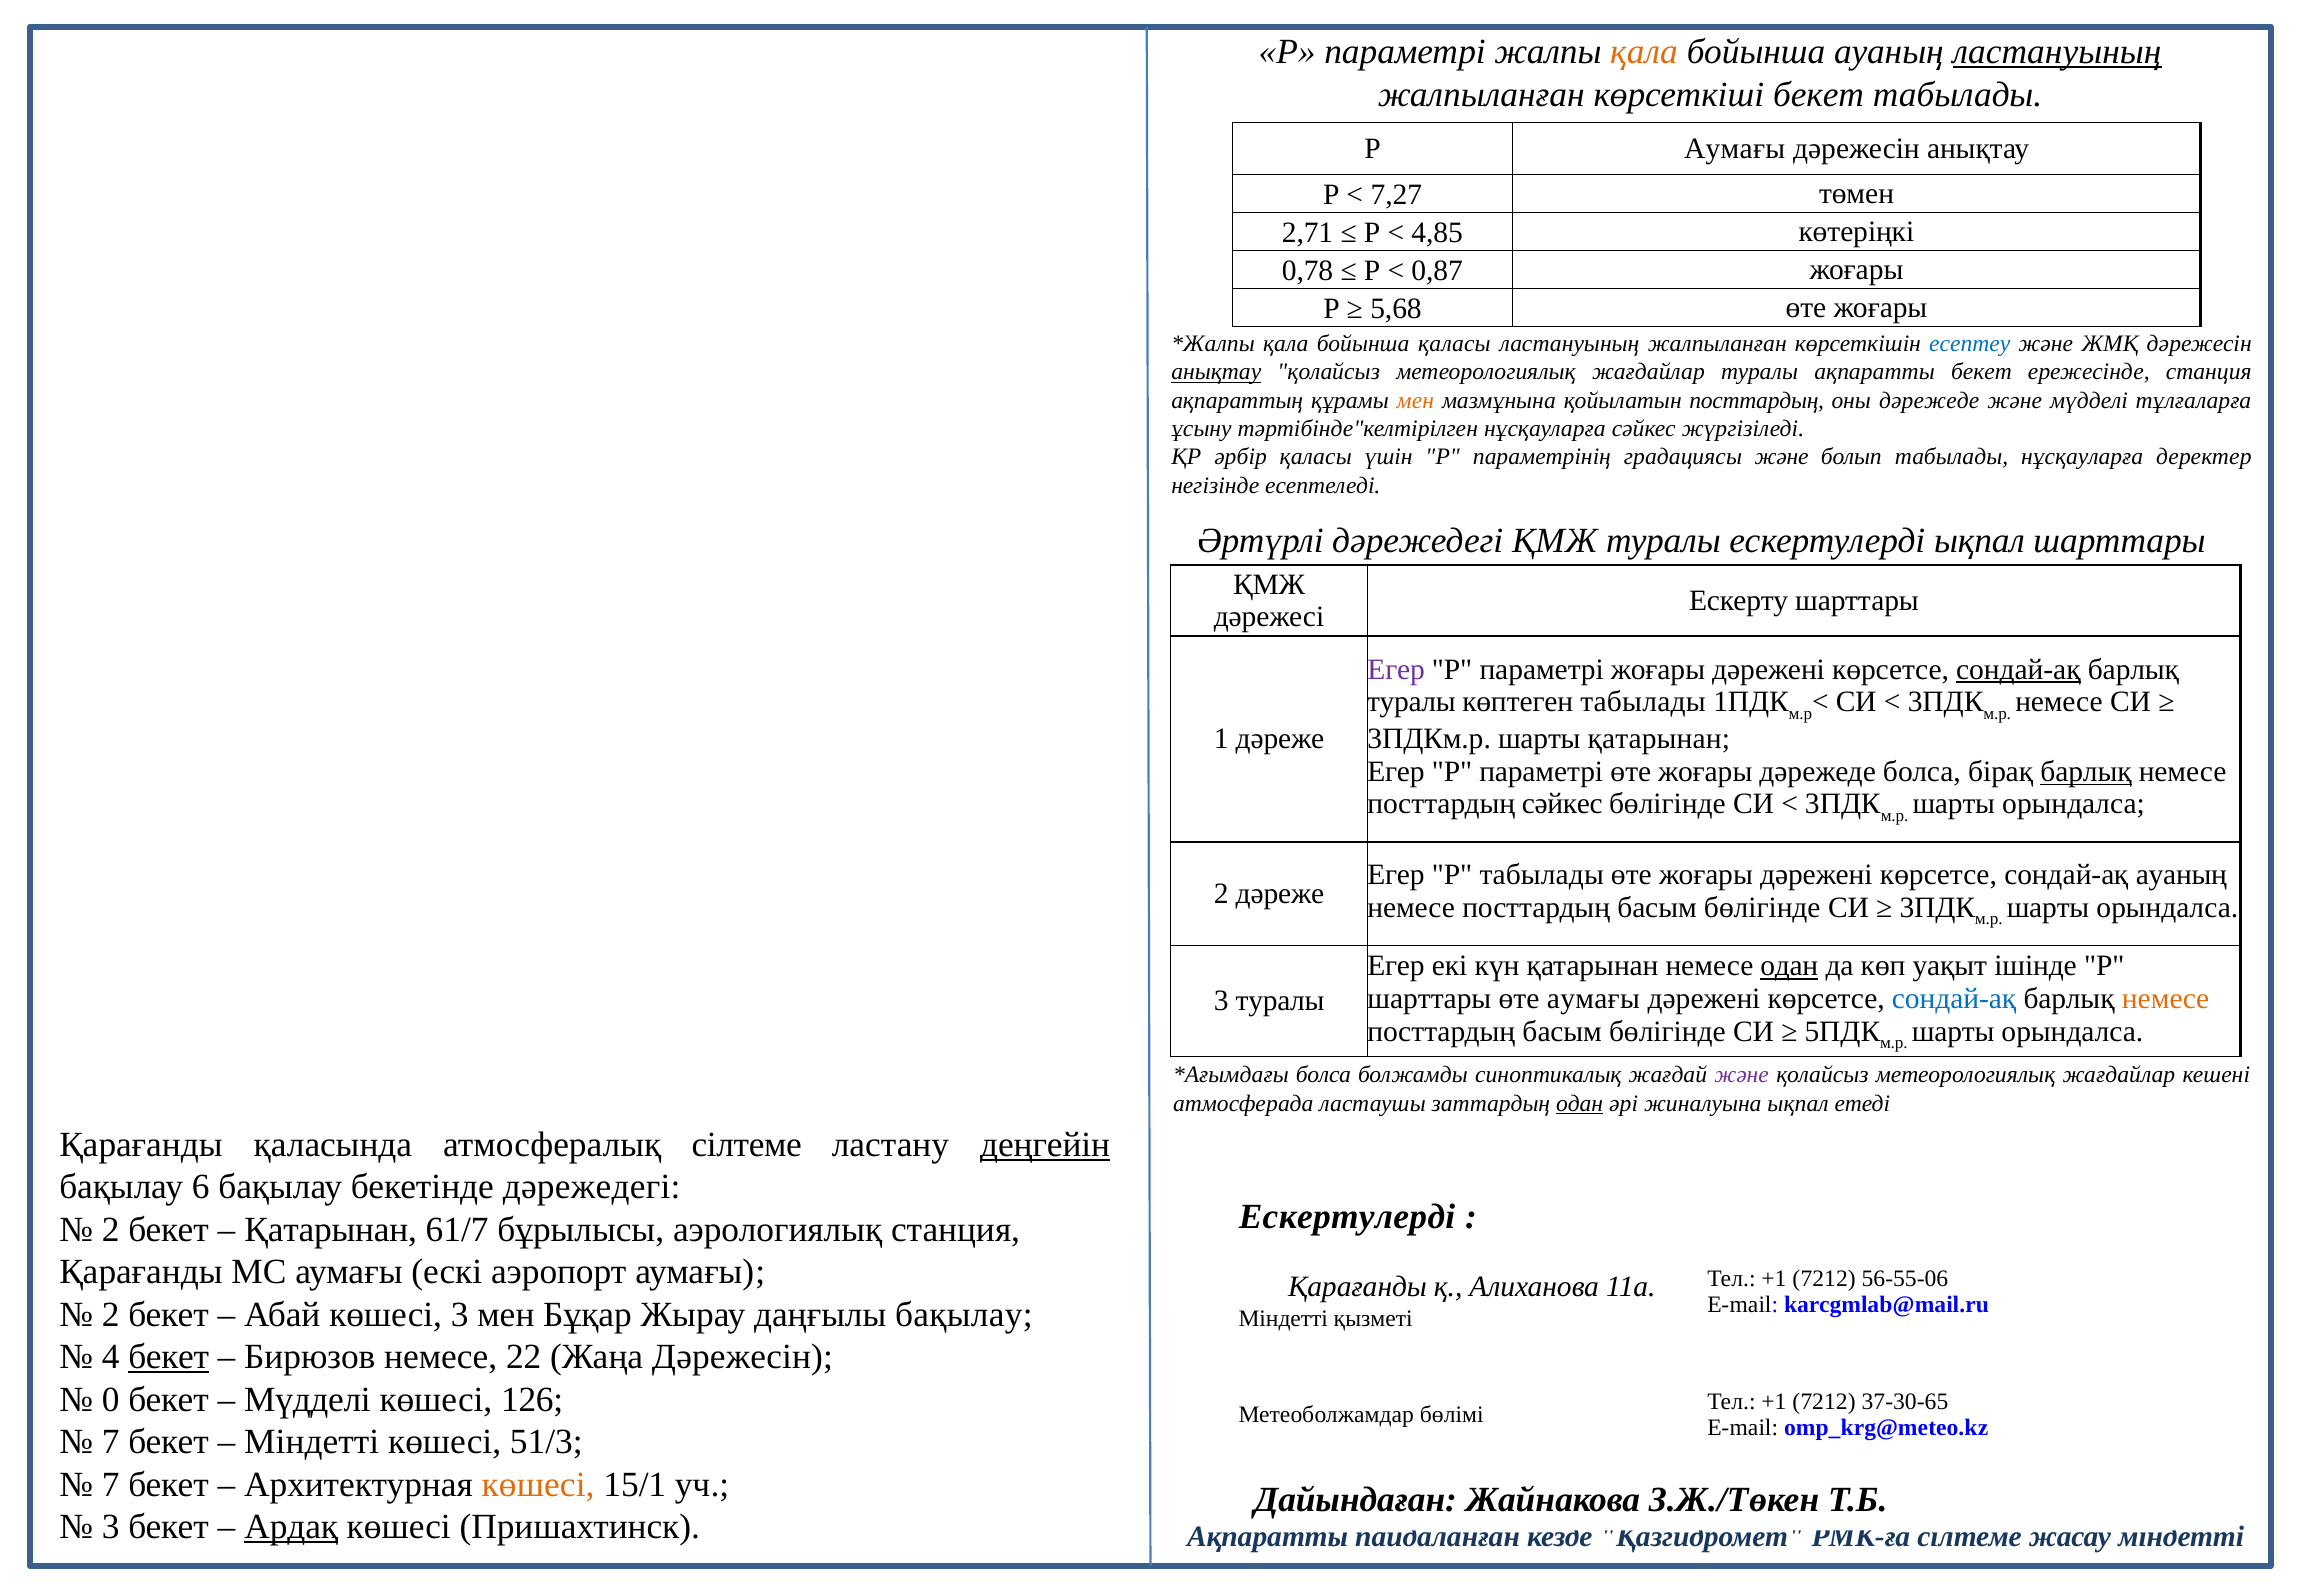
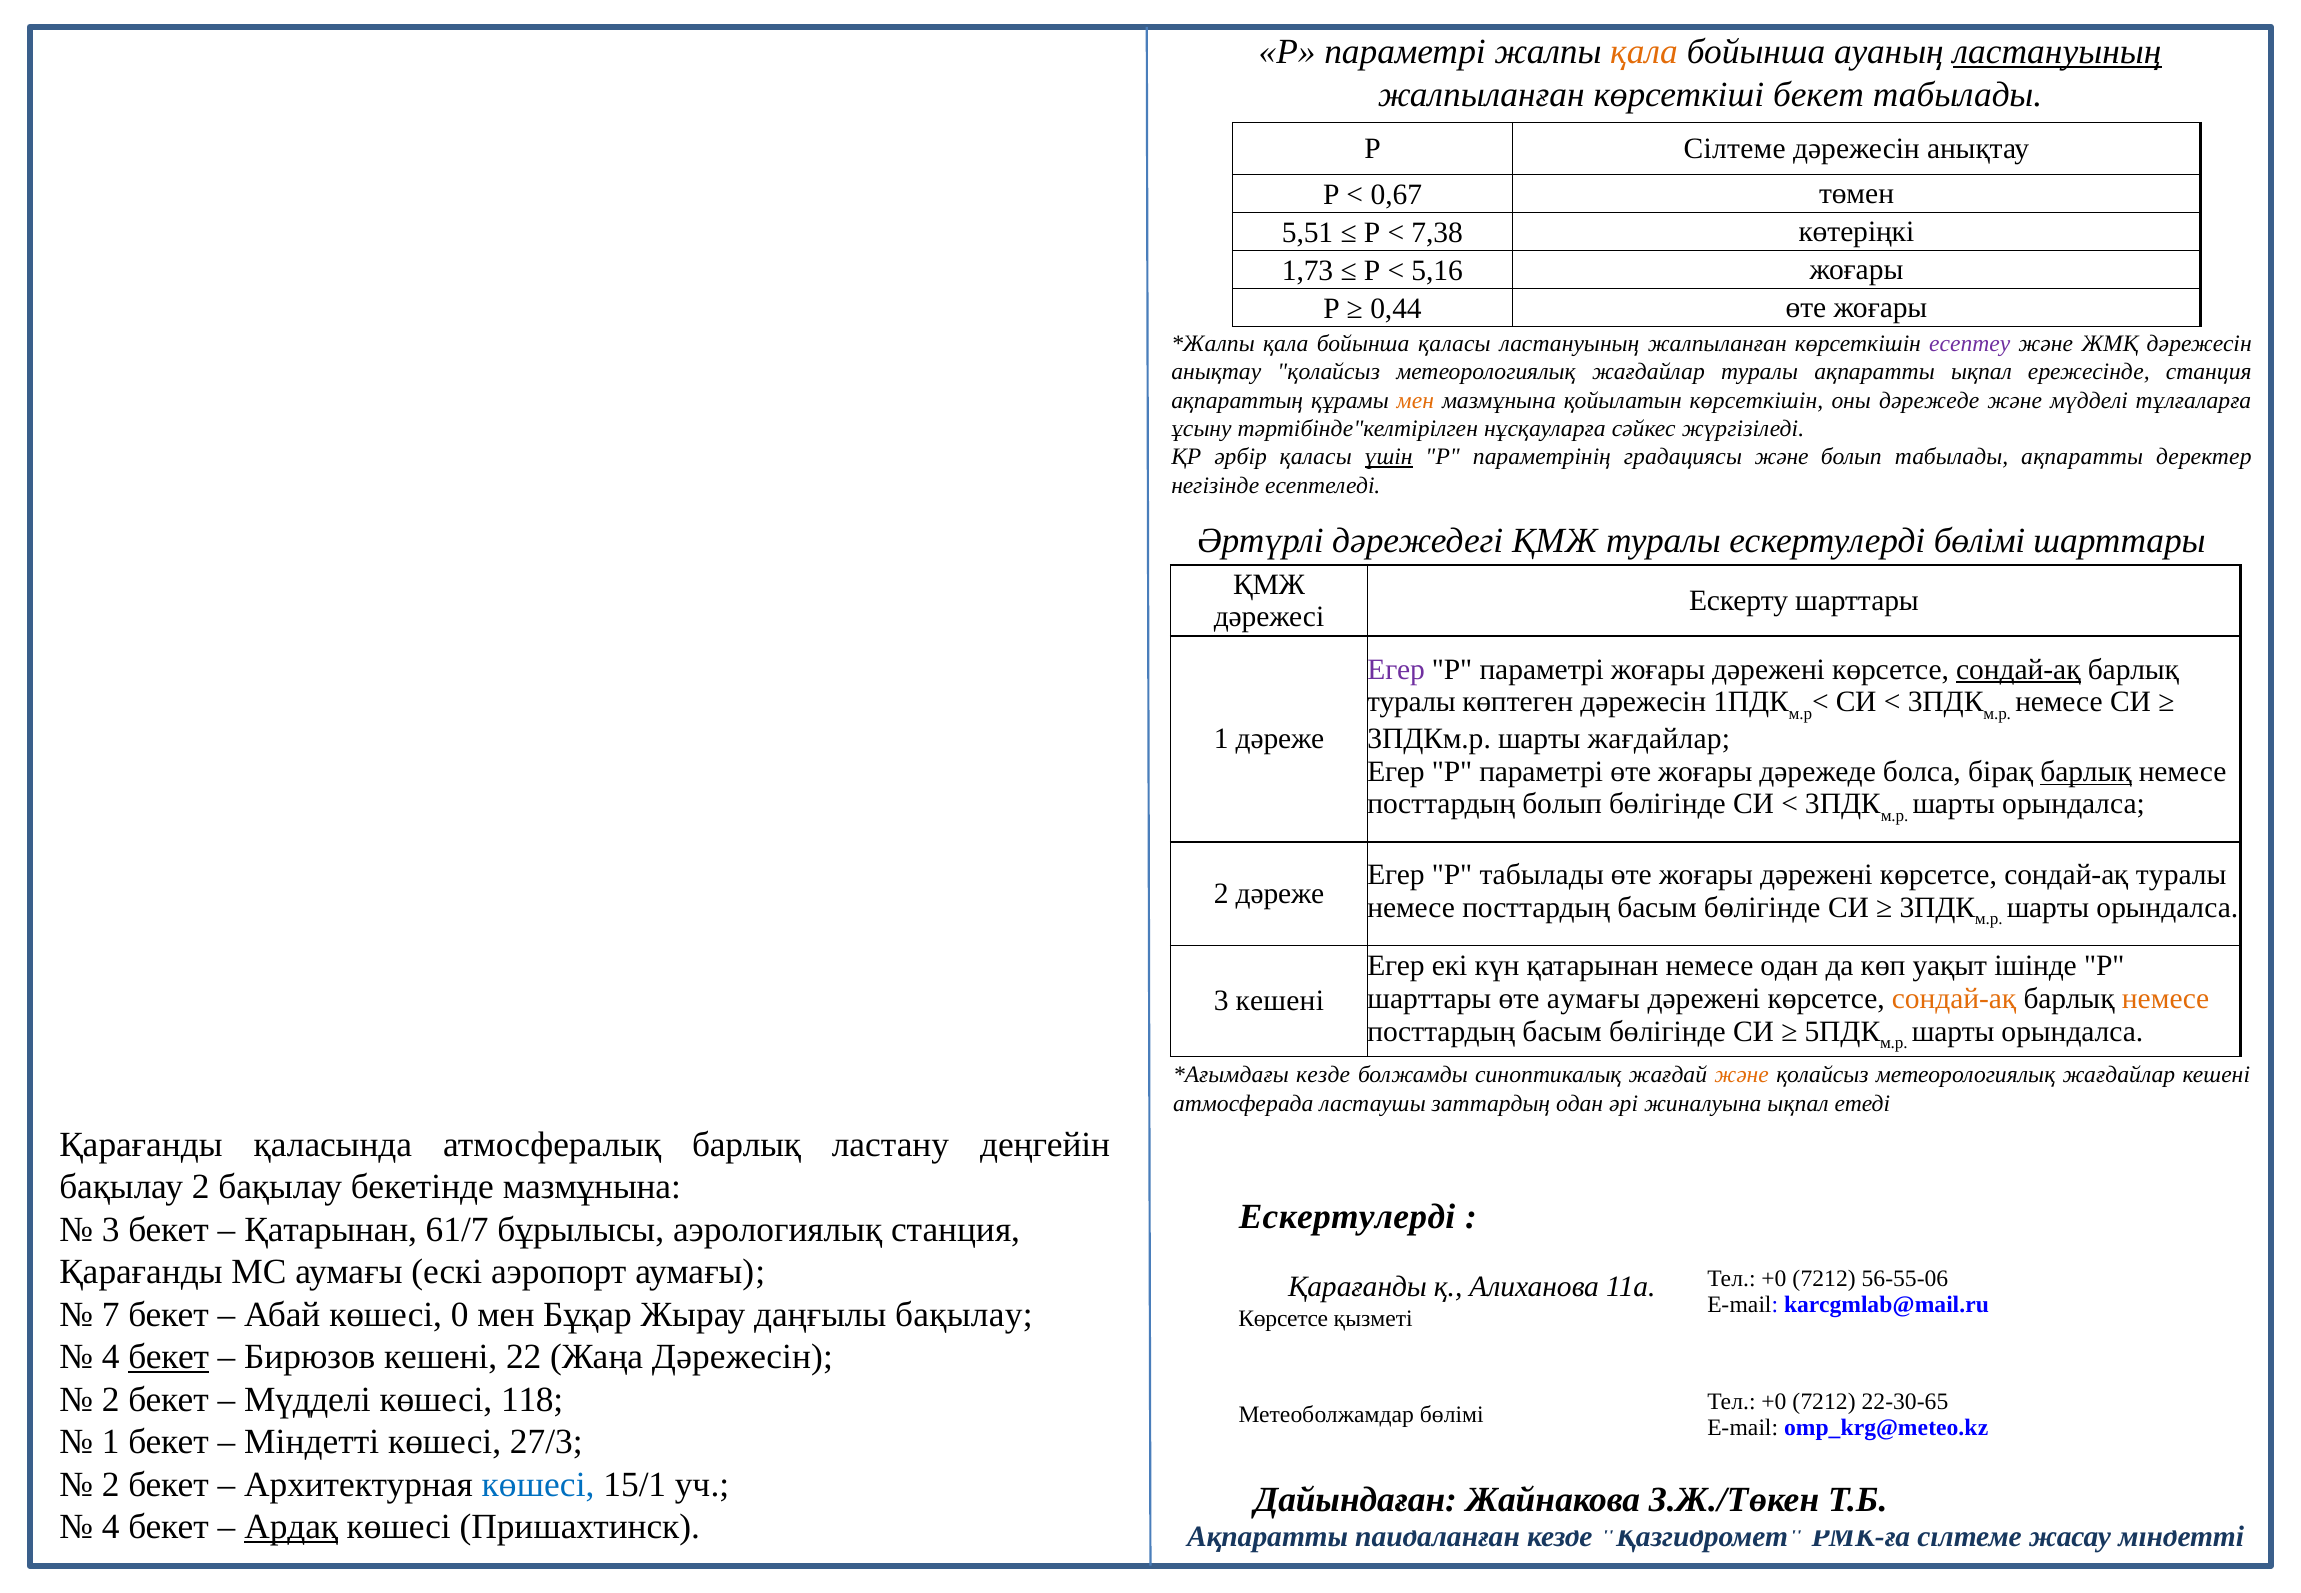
Р Аумағы: Аумағы -> Сілтеме
7,27: 7,27 -> 0,67
2,71: 2,71 -> 5,51
4,85: 4,85 -> 7,38
0,78: 0,78 -> 1,73
0,87: 0,87 -> 5,16
5,68: 5,68 -> 0,44
есептеу colour: blue -> purple
анықтау at (1216, 372) underline: present -> none
ақпаратты бекет: бекет -> ықпал
қойылатын посттардың: посттардың -> көрсеткішін
үшін underline: none -> present
табылады нұсқауларға: нұсқауларға -> ақпаратты
ескертулерді ықпал: ықпал -> бөлімі
көптеген табылады: табылады -> дәрежесін
шарты қатарынан: қатарынан -> жағдайлар
посттардың сәйкес: сәйкес -> болып
сондай-ақ ауаның: ауаның -> туралы
одан at (1789, 966) underline: present -> none
сондай-ақ at (1954, 999) colour: blue -> orange
3 туралы: туралы -> кешені
болса at (1323, 1075): болса -> кезде
және at (1742, 1075) colour: purple -> orange
одан at (1580, 1103) underline: present -> none
атмосфералық сілтеме: сілтеме -> барлық
деңгейін underline: present -> none
бақылау 6: 6 -> 2
бекетінде дәрежедегі: дәрежедегі -> мазмұнына
2 at (111, 1230): 2 -> 3
+1 at (1774, 1279): +1 -> +0
2 at (111, 1315): 2 -> 7
көшесі 3: 3 -> 0
Міндетті at (1283, 1318): Міндетті -> Көрсетсе
Бирюзов немесе: немесе -> кешені
0 at (111, 1400): 0 -> 2
126: 126 -> 118
+1 at (1774, 1402): +1 -> +0
37-30-65: 37-30-65 -> 22-30-65
7 at (111, 1442): 7 -> 1
51/3: 51/3 -> 27/3
7 at (111, 1485): 7 -> 2
көшесі at (538, 1485) colour: orange -> blue
3 at (111, 1527): 3 -> 4
